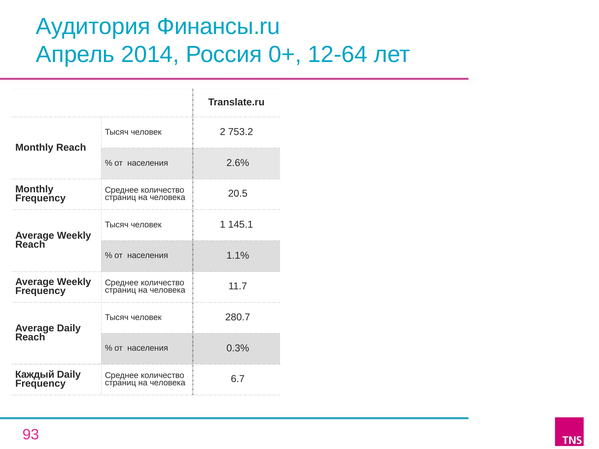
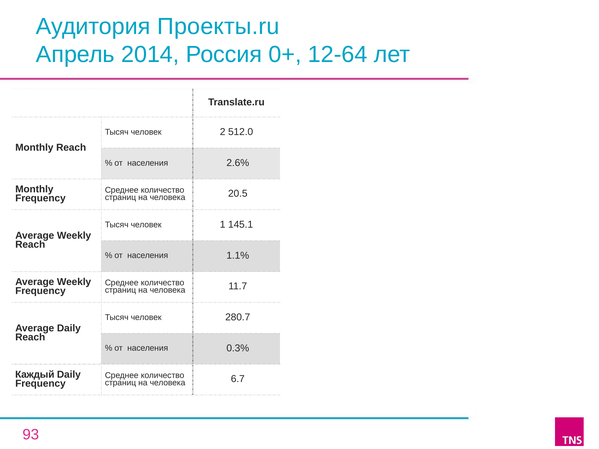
Финансы.ru: Финансы.ru -> Проекты.ru
753.2: 753.2 -> 512.0
